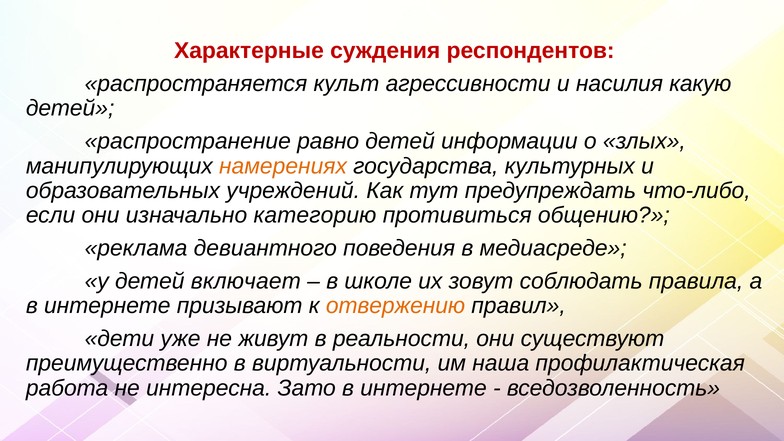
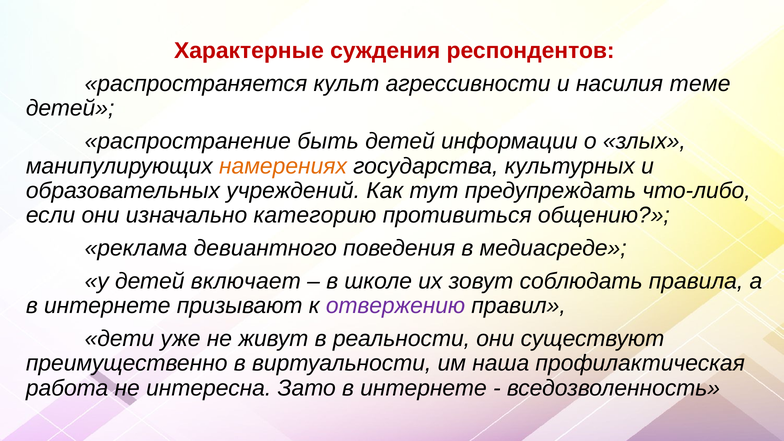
какую: какую -> теме
равно: равно -> быть
отвержению colour: orange -> purple
